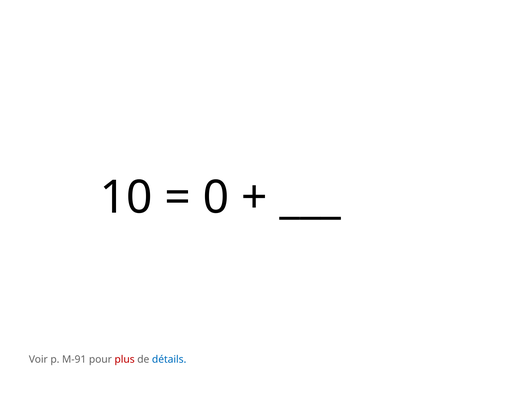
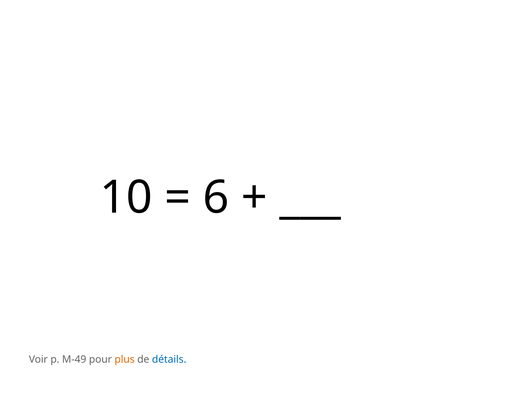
0: 0 -> 6
M-91: M-91 -> M-49
plus colour: red -> orange
